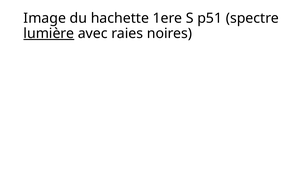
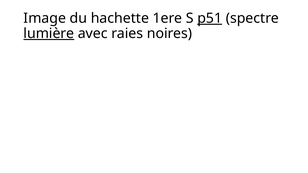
p51 underline: none -> present
